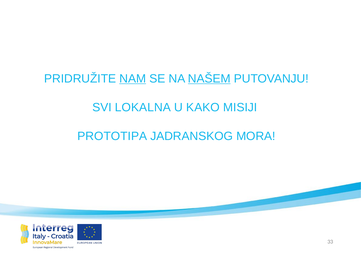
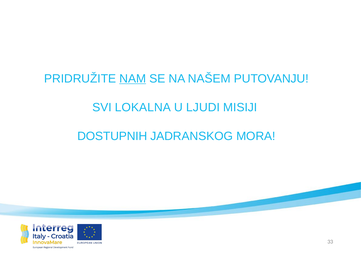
NAŠEM underline: present -> none
KAKO: KAKO -> LJUDI
PROTOTIPA: PROTOTIPA -> DOSTUPNIH
